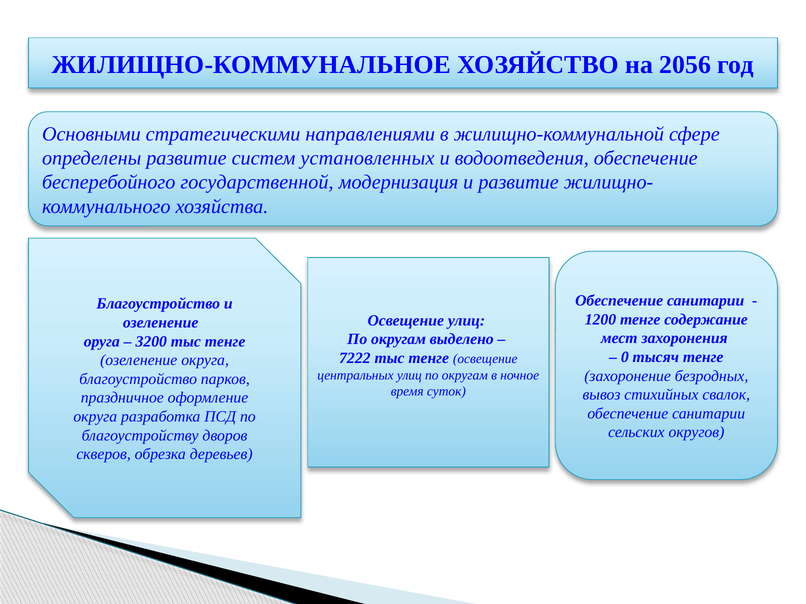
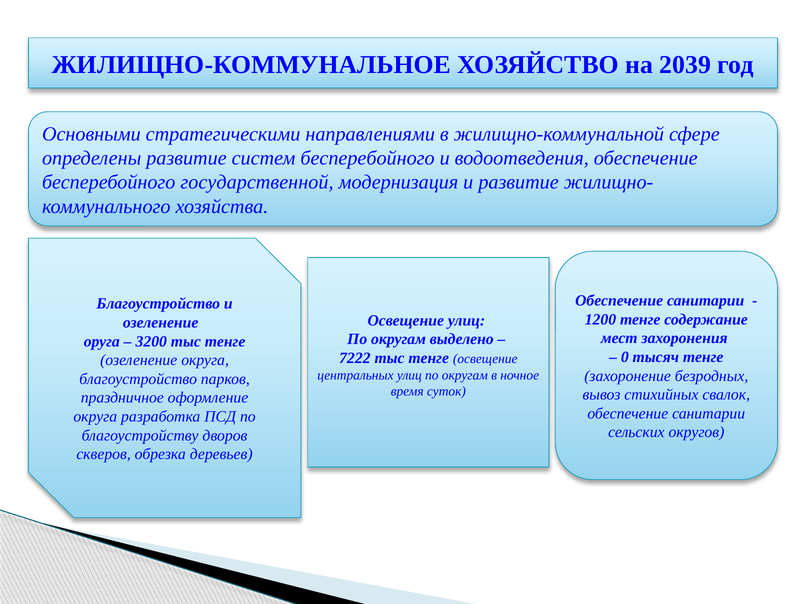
2056: 2056 -> 2039
систем установленных: установленных -> бесперебойного
